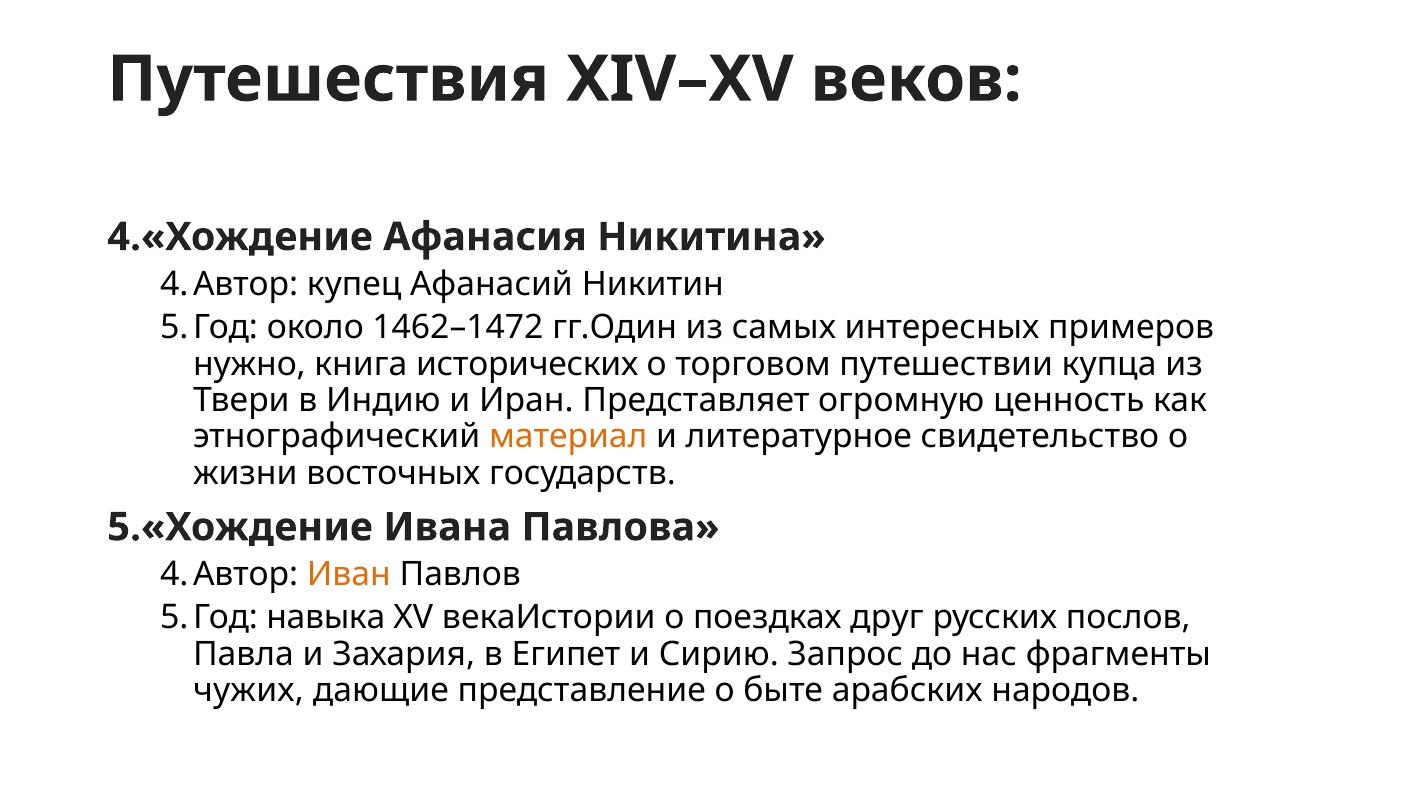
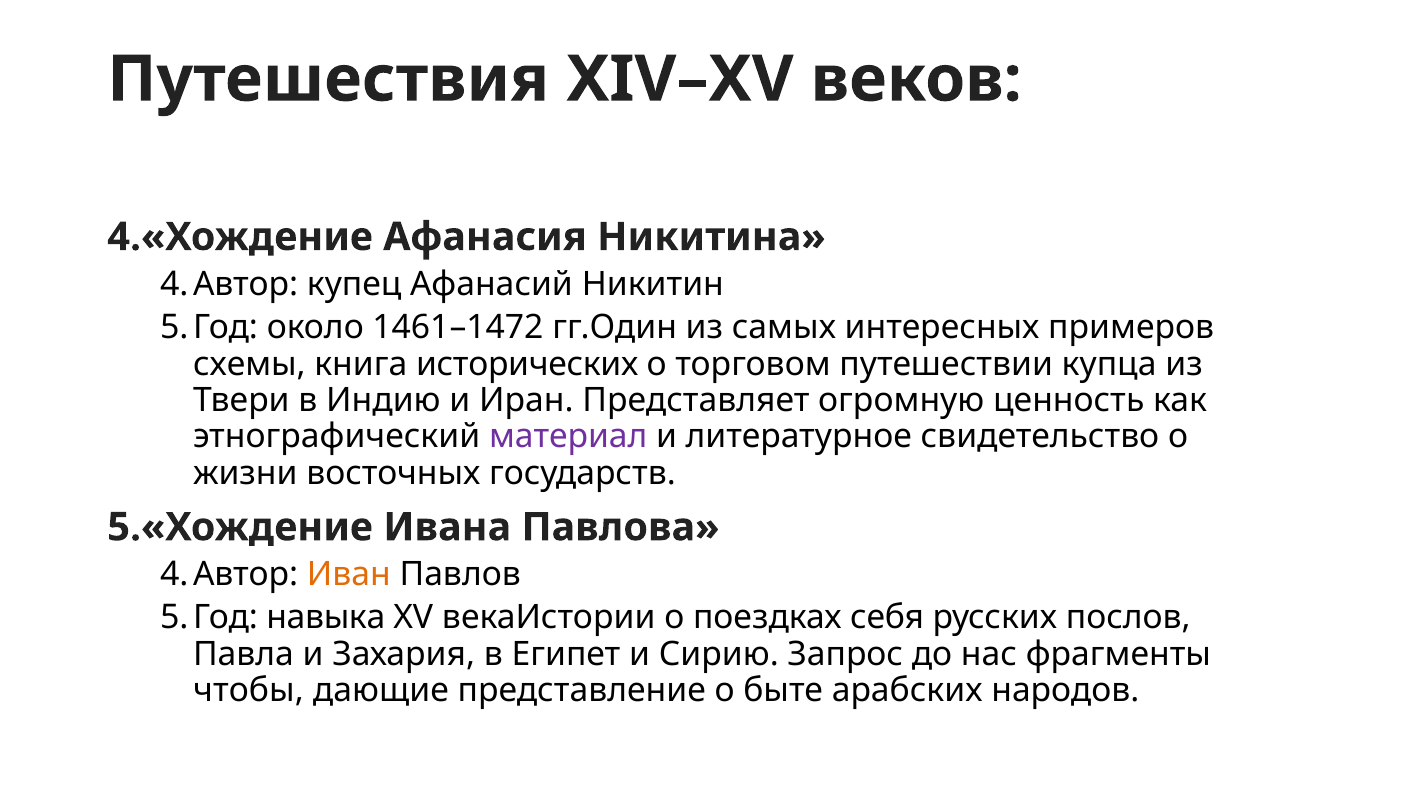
1462–1472: 1462–1472 -> 1461–1472
нужно: нужно -> схемы
материал colour: orange -> purple
друг: друг -> себя
чужих: чужих -> чтобы
